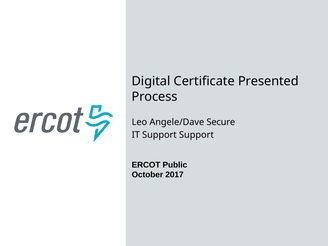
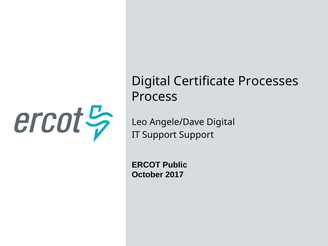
Presented: Presented -> Processes
Angele/Dave Secure: Secure -> Digital
